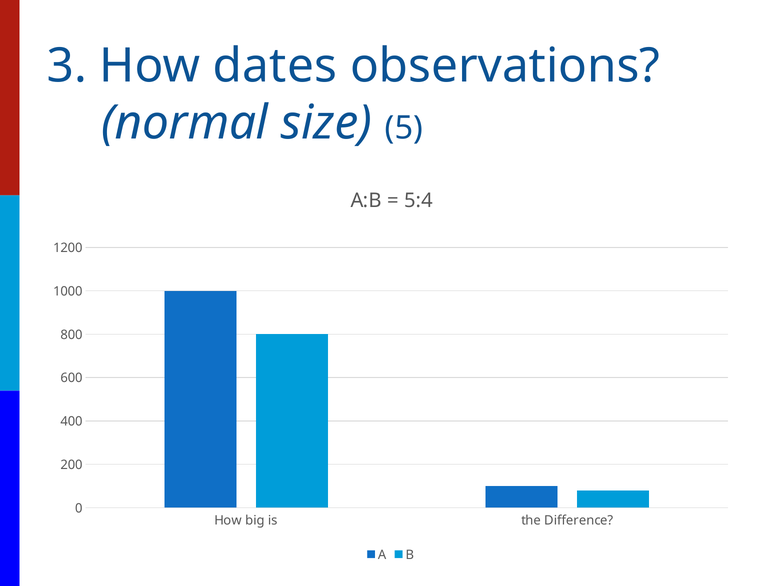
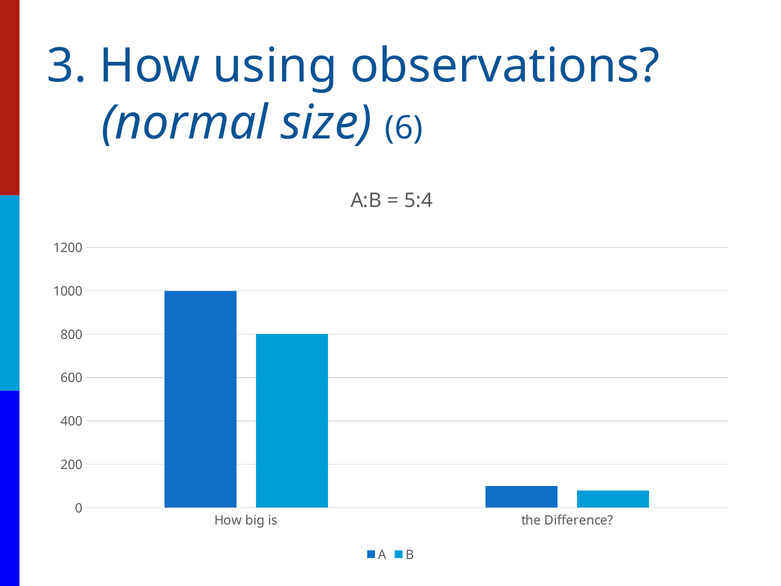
dates: dates -> using
5: 5 -> 6
